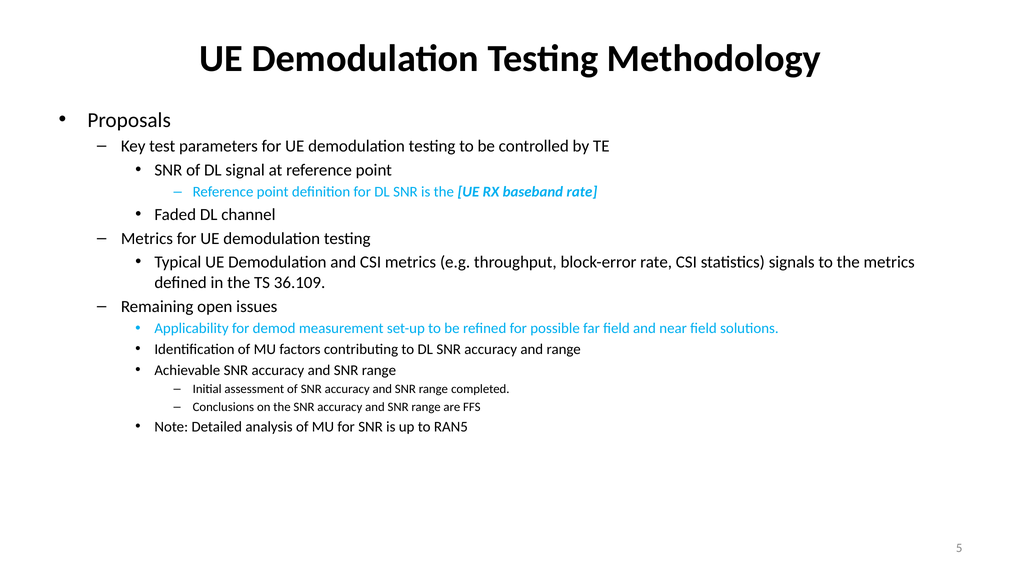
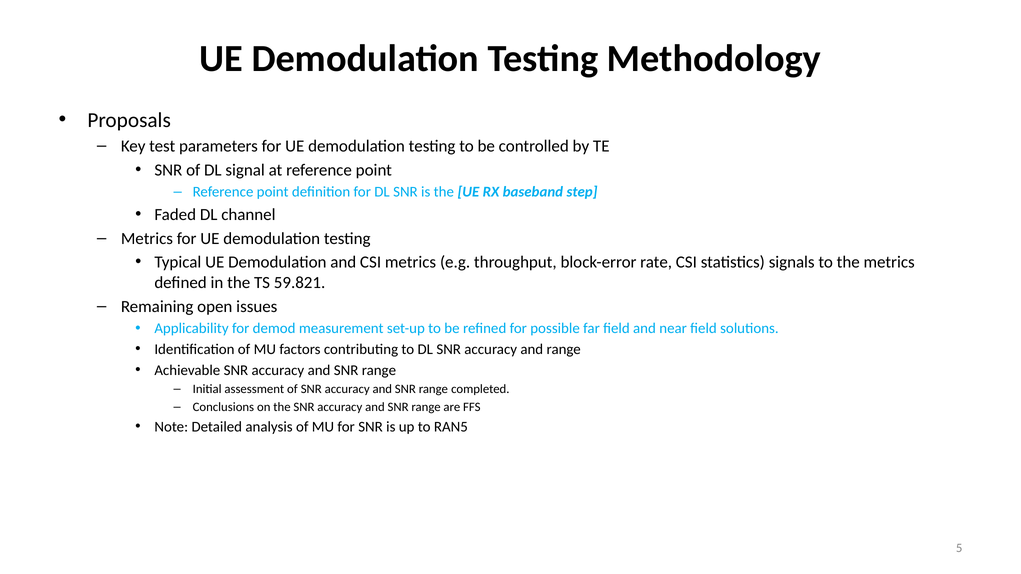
baseband rate: rate -> step
36.109: 36.109 -> 59.821
